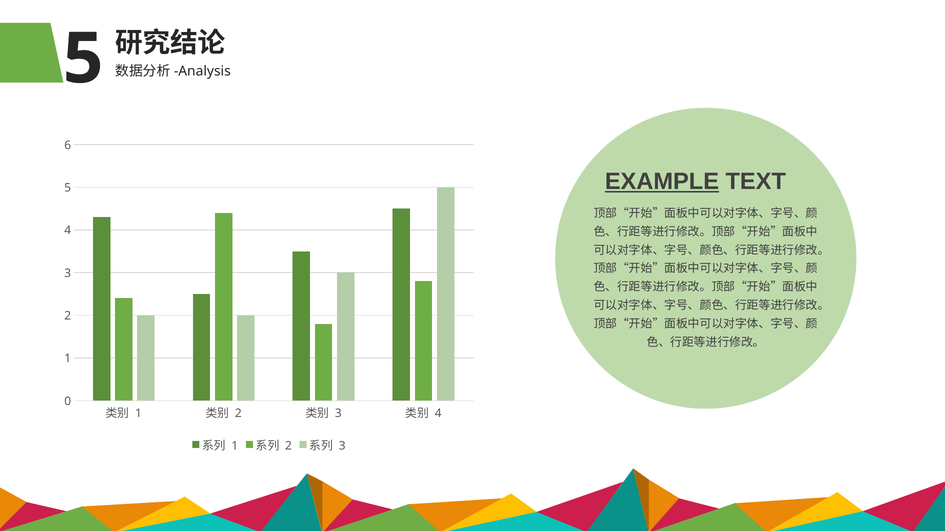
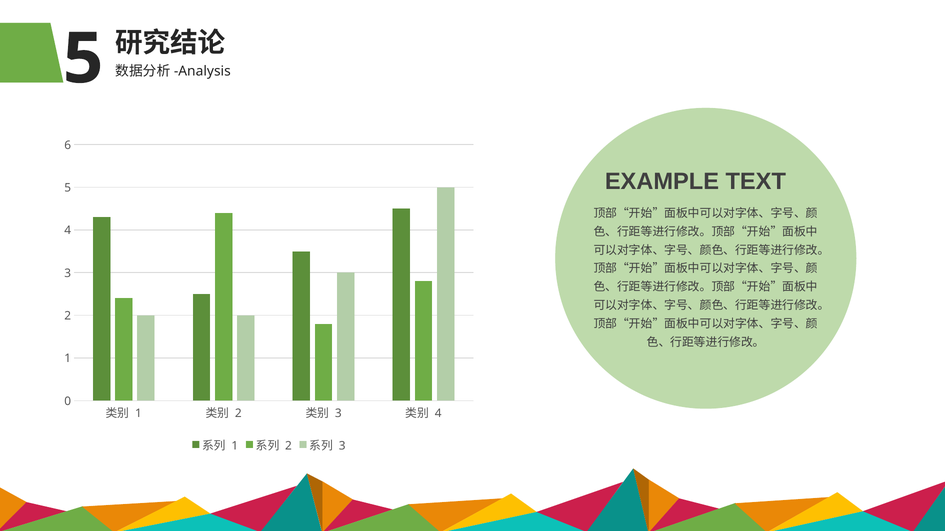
EXAMPLE underline: present -> none
